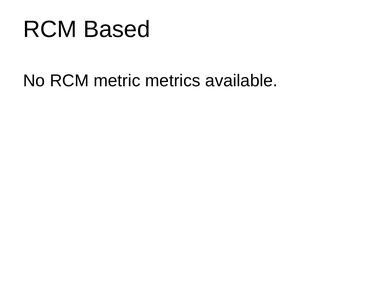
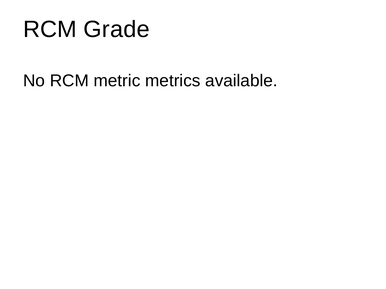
Based: Based -> Grade
